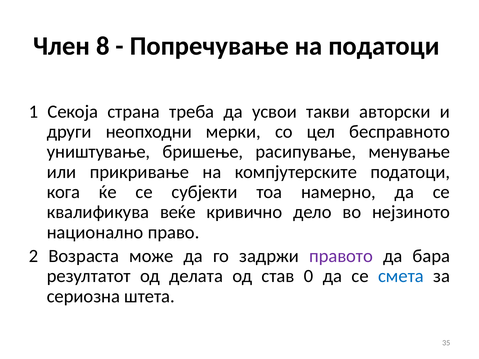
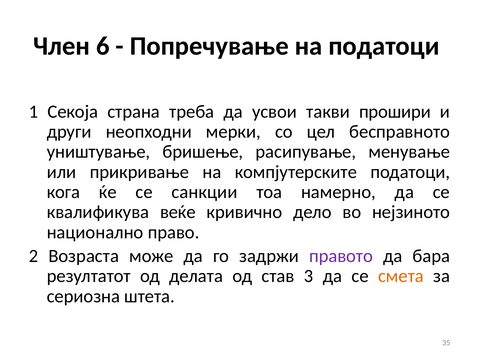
8: 8 -> 6
авторски: авторски -> прошири
субјекти: субјекти -> санкции
0: 0 -> 3
смета colour: blue -> orange
